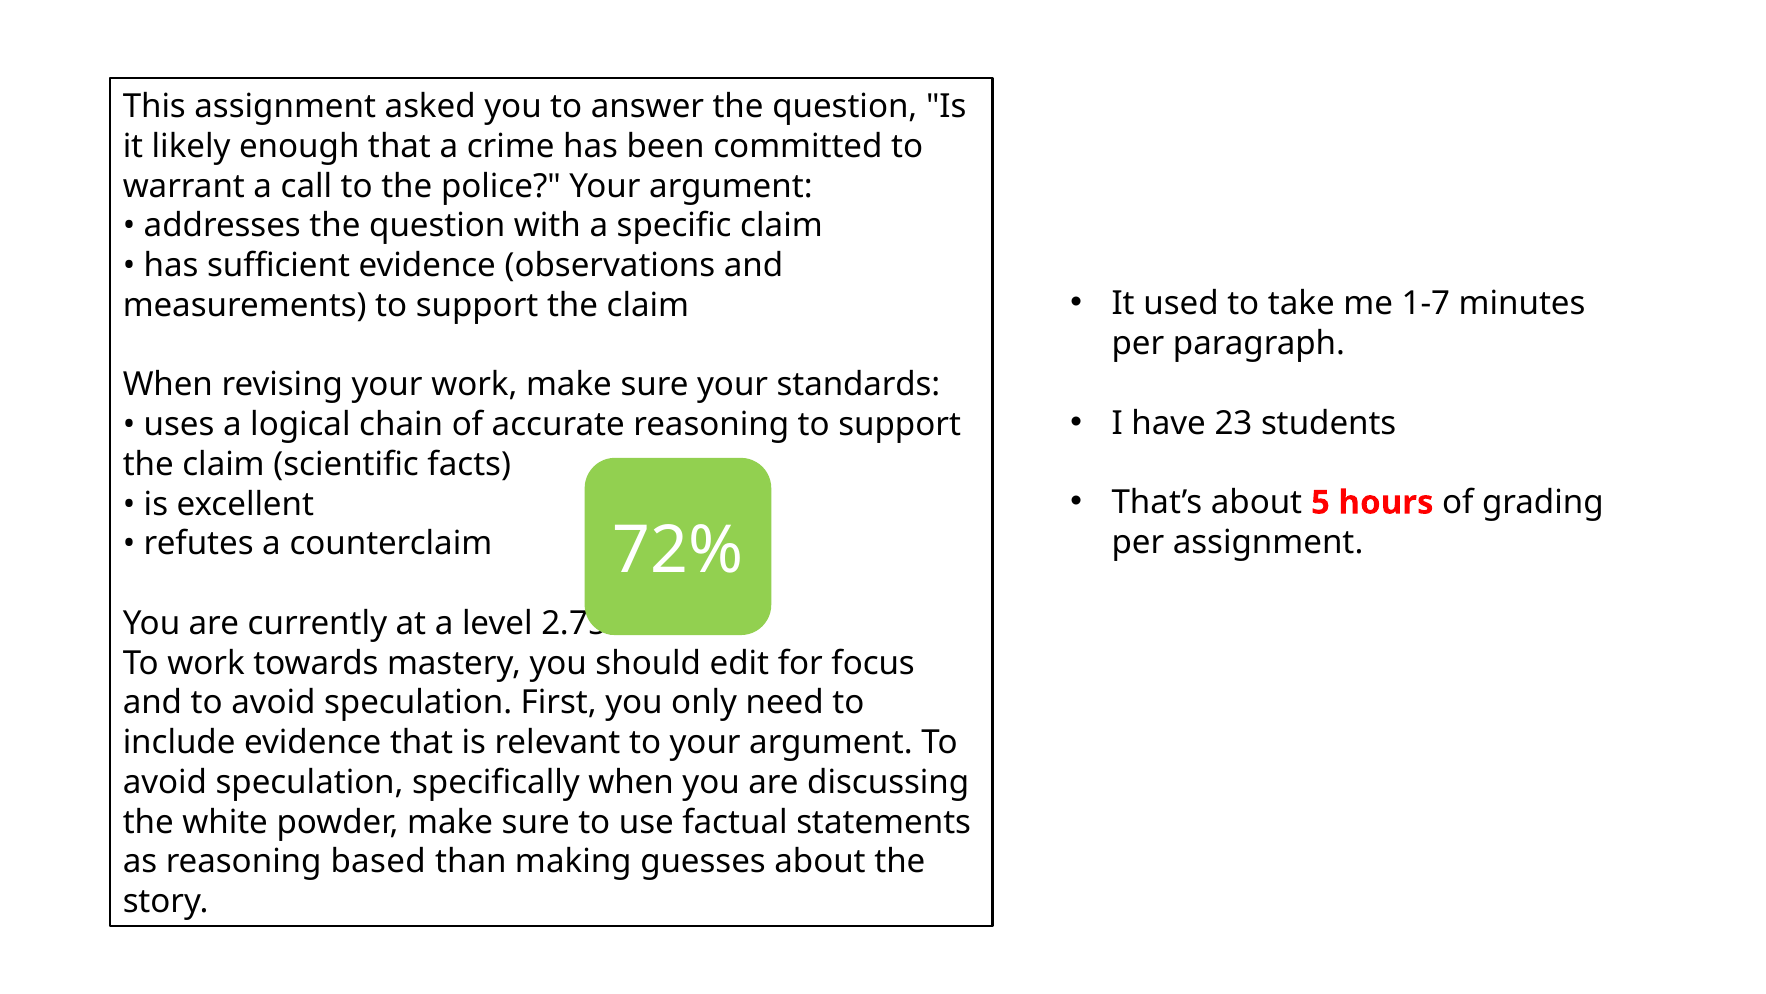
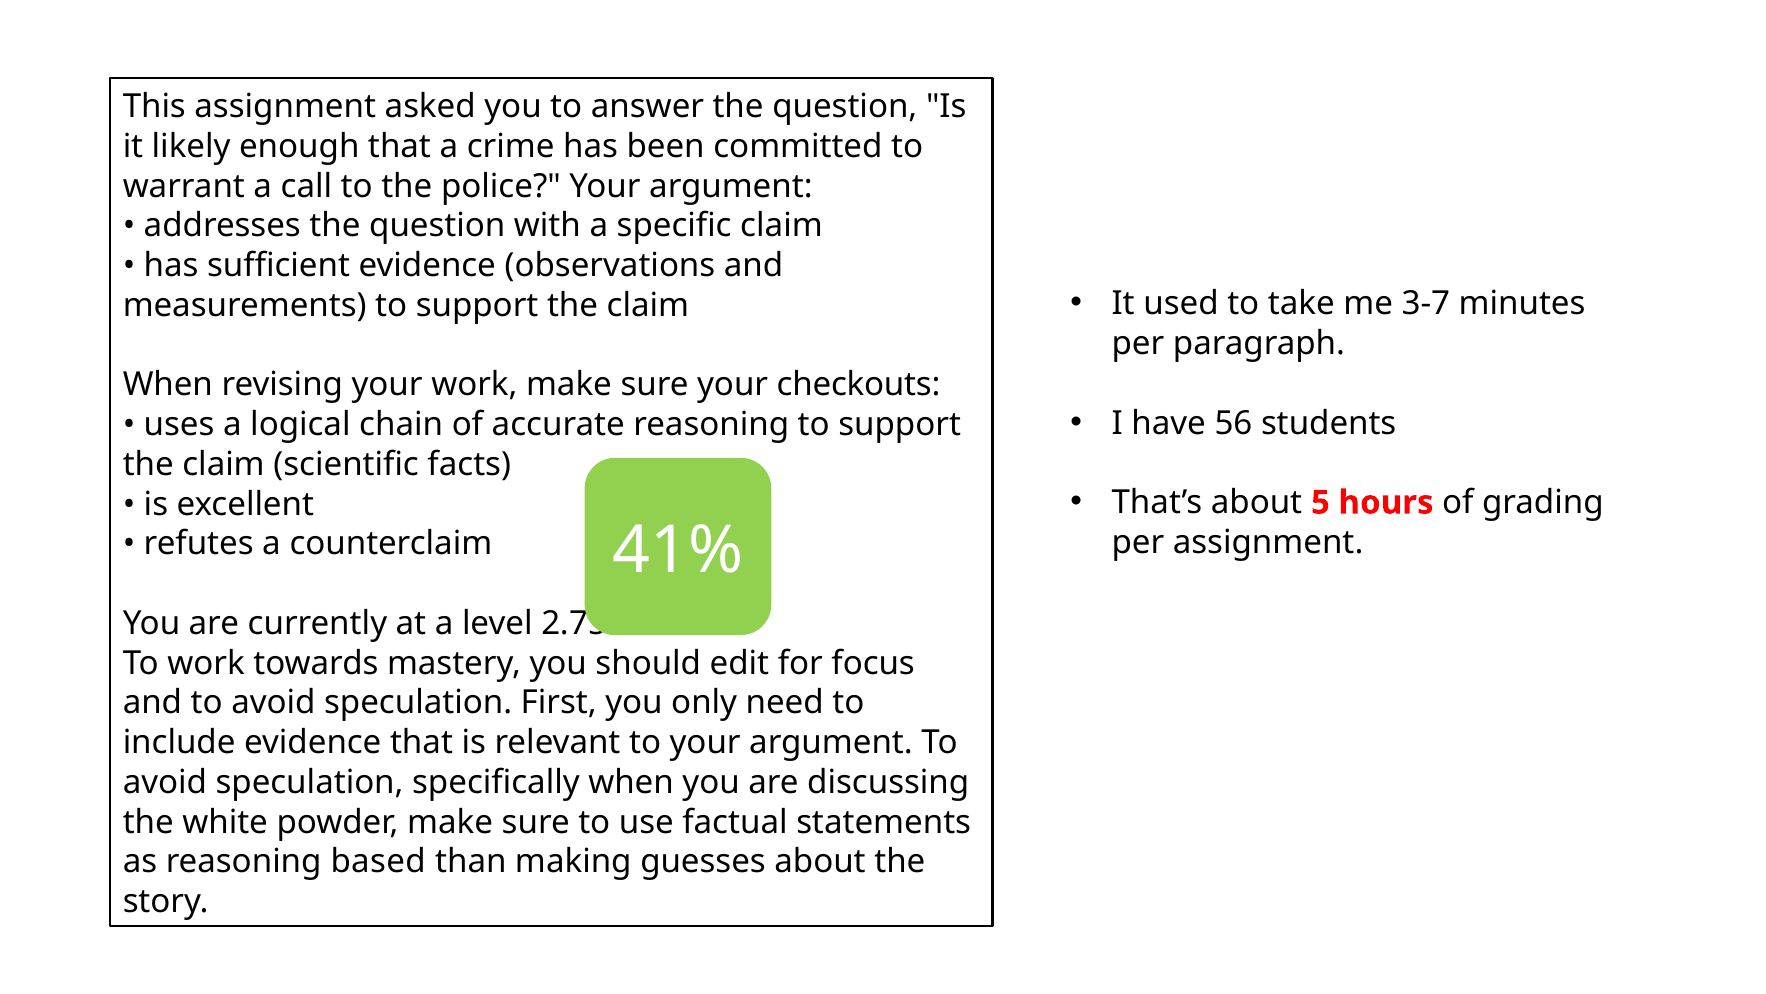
1-7: 1-7 -> 3-7
standards: standards -> checkouts
23: 23 -> 56
72%: 72% -> 41%
